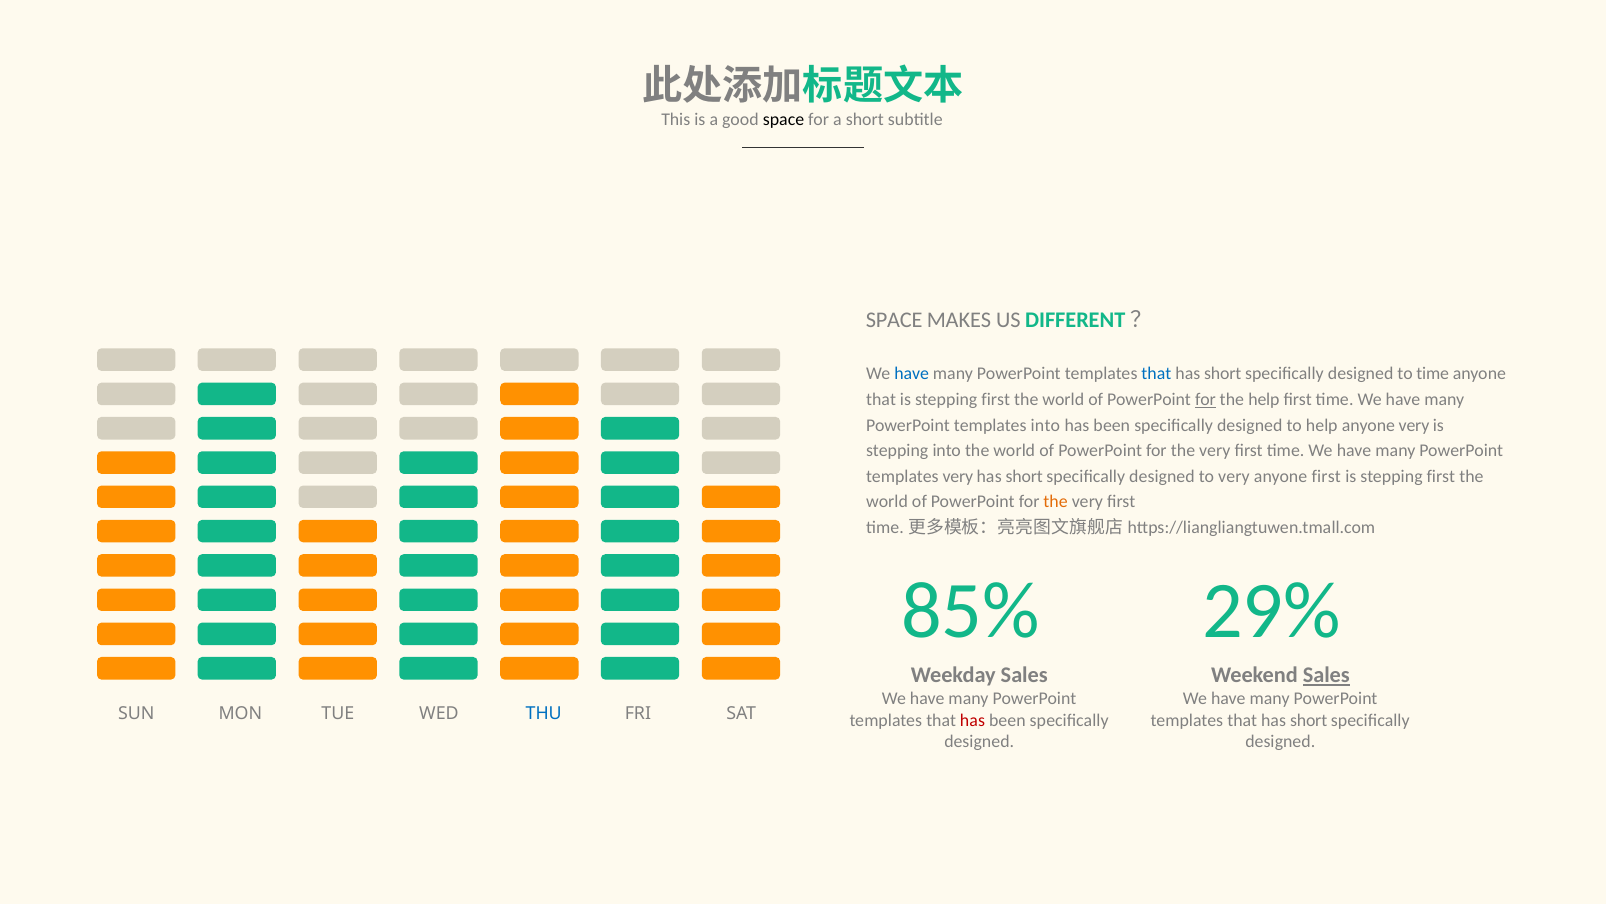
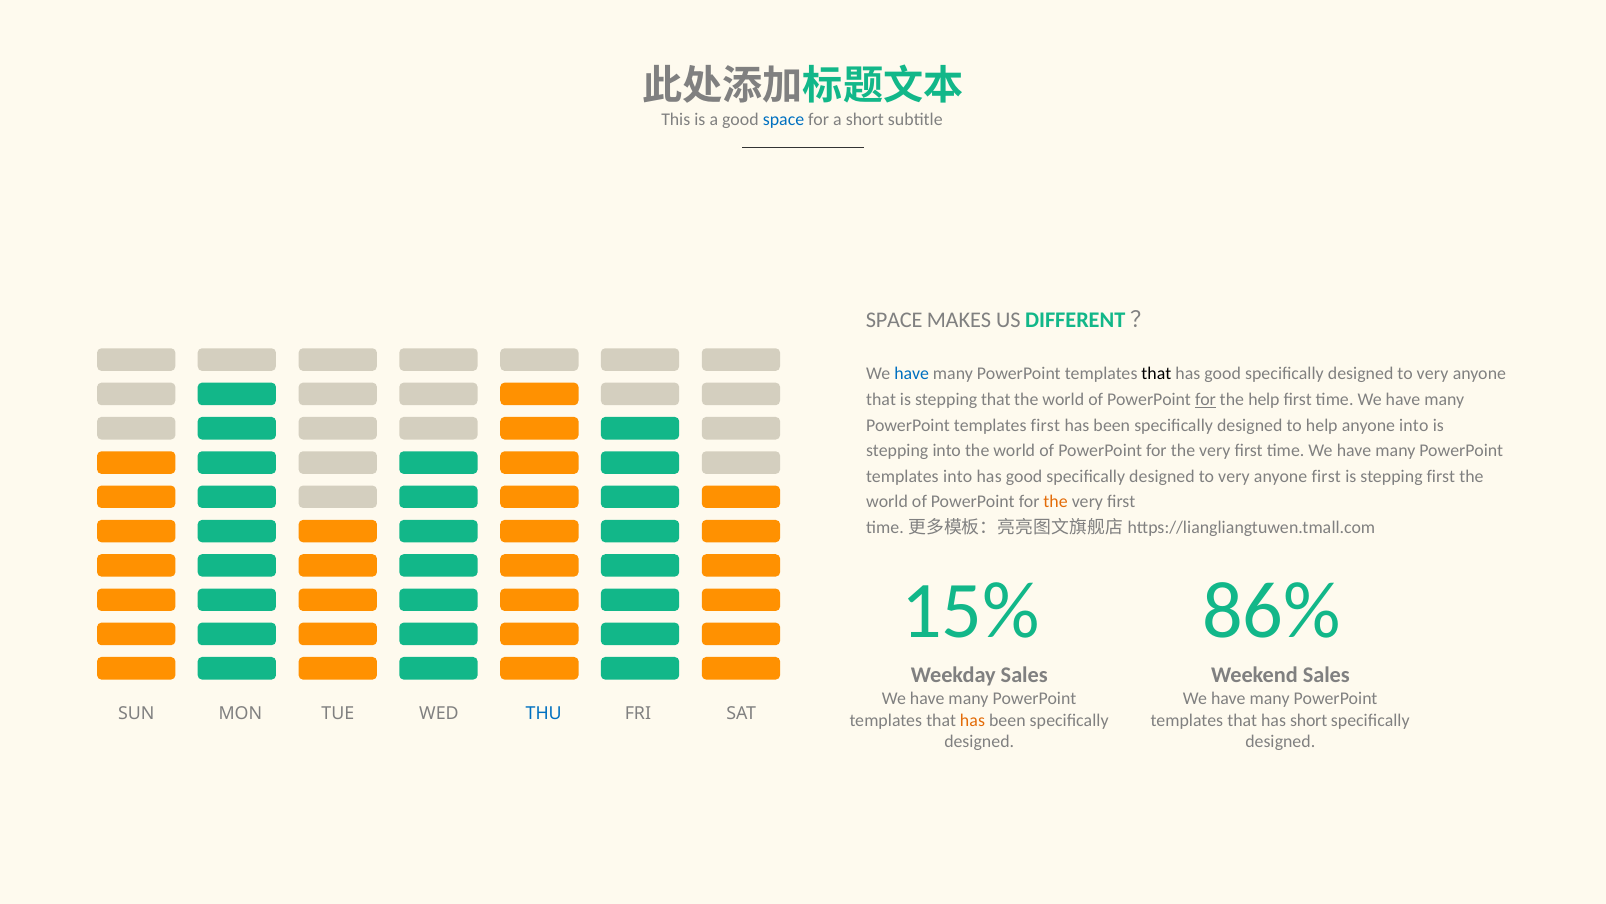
space at (784, 120) colour: black -> blue
that at (1156, 374) colour: blue -> black
short at (1223, 374): short -> good
time at (1433, 374): time -> very
that is stepping first: first -> that
templates into: into -> first
anyone very: very -> into
templates very: very -> into
short at (1024, 476): short -> good
85%: 85% -> 15%
29%: 29% -> 86%
Sales at (1326, 675) underline: present -> none
has at (972, 720) colour: red -> orange
